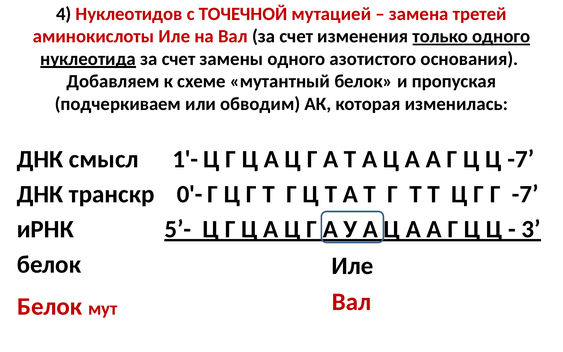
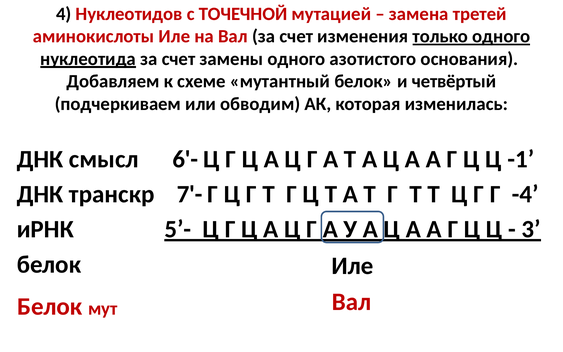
пропуская: пропуская -> четвёртый
1'-: 1'- -> 6'-
Ц -7: -7 -> -1
0'-: 0'- -> 7'-
Г -7: -7 -> -4
